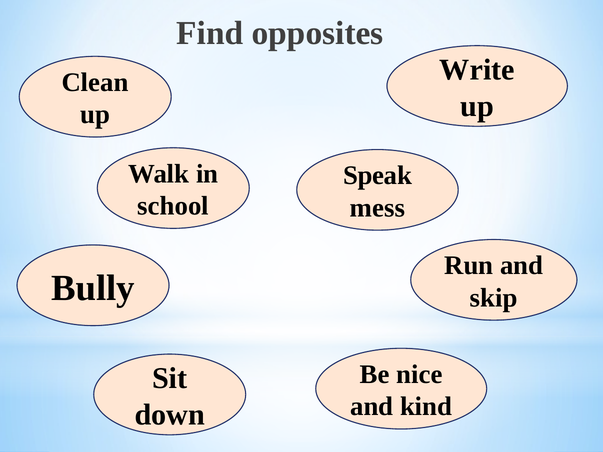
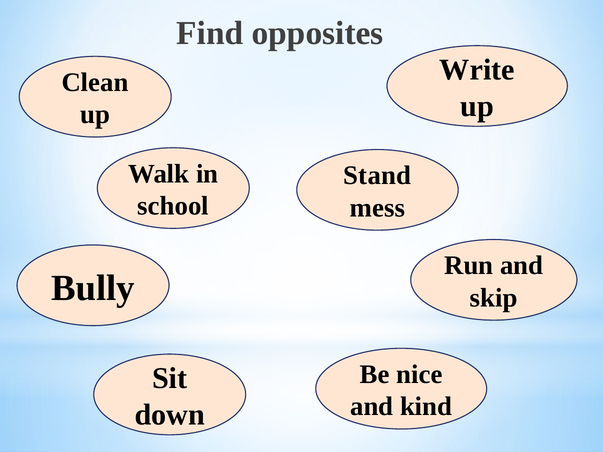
Speak: Speak -> Stand
